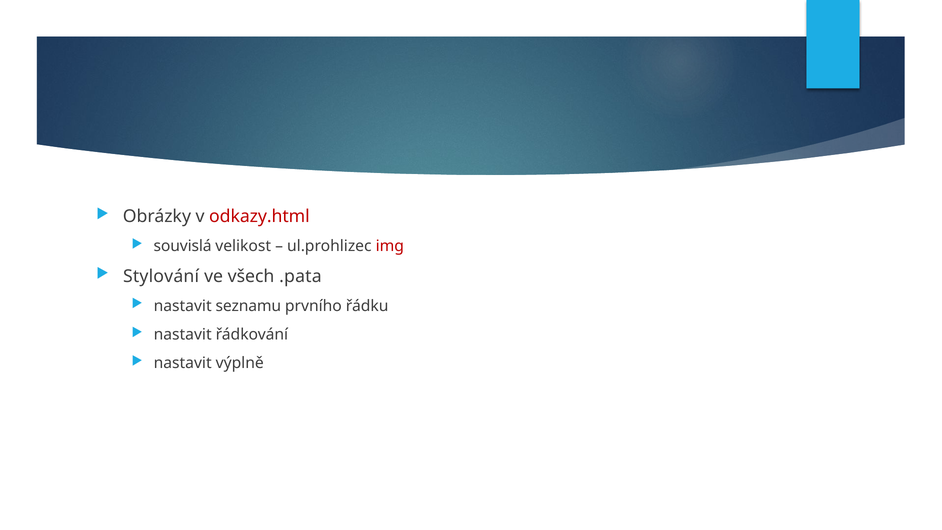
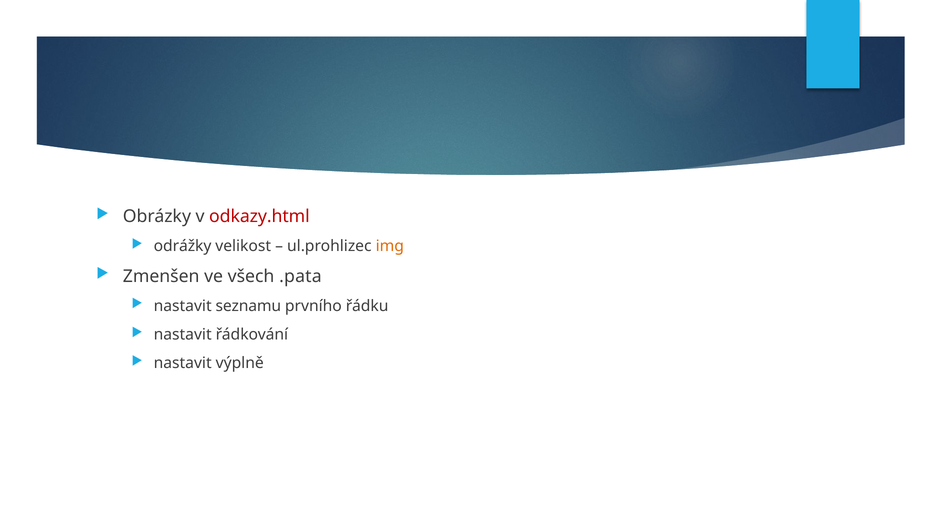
souvislá: souvislá -> odrážky
img colour: red -> orange
Stylování: Stylování -> Zmenšen
